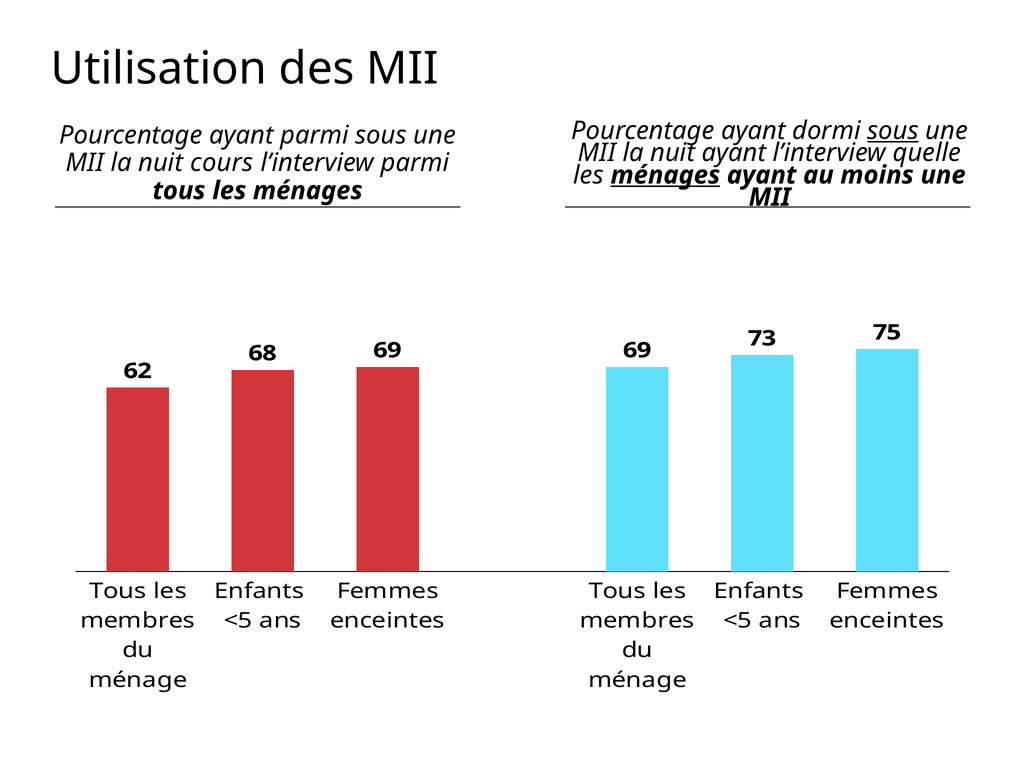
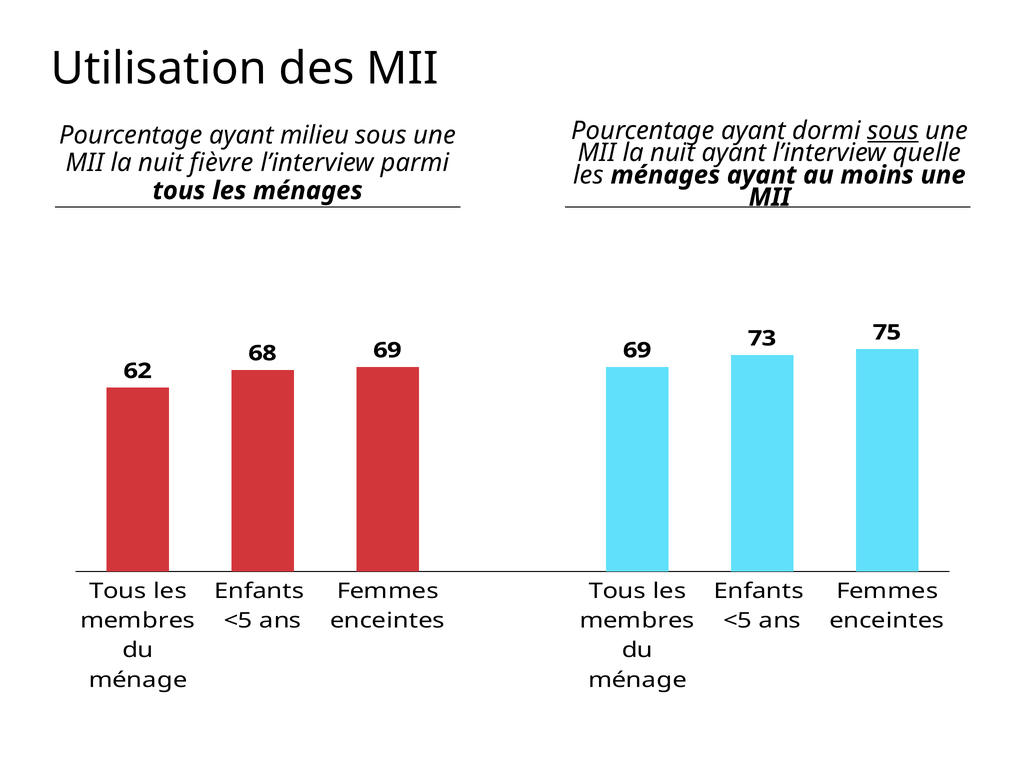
ayant parmi: parmi -> milieu
cours: cours -> fièvre
ménages at (665, 175) underline: present -> none
